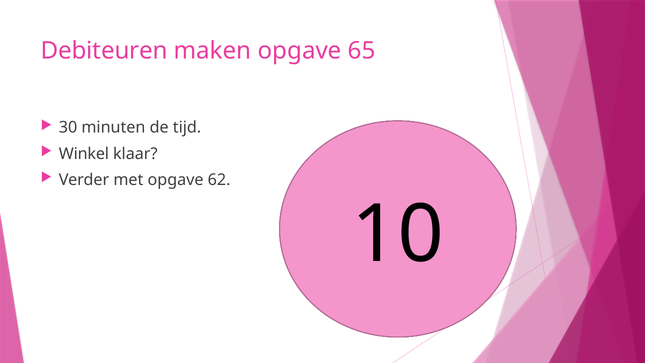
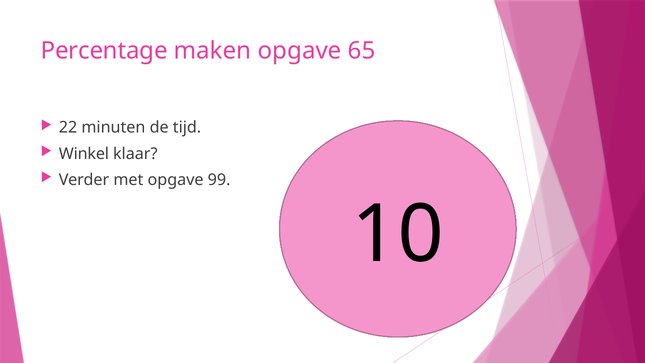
Debiteuren: Debiteuren -> Percentage
30: 30 -> 22
62: 62 -> 99
